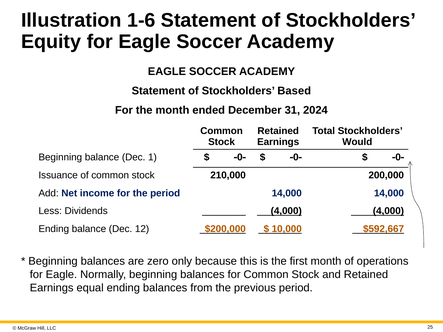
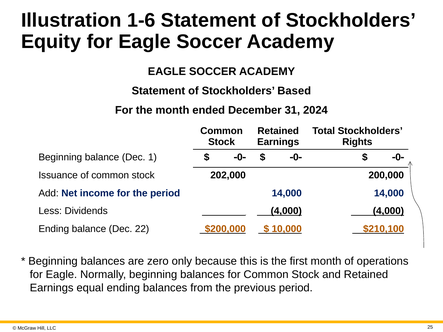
Would: Would -> Rights
210,000: 210,000 -> 202,000
12: 12 -> 22
$592,667: $592,667 -> $210,100
